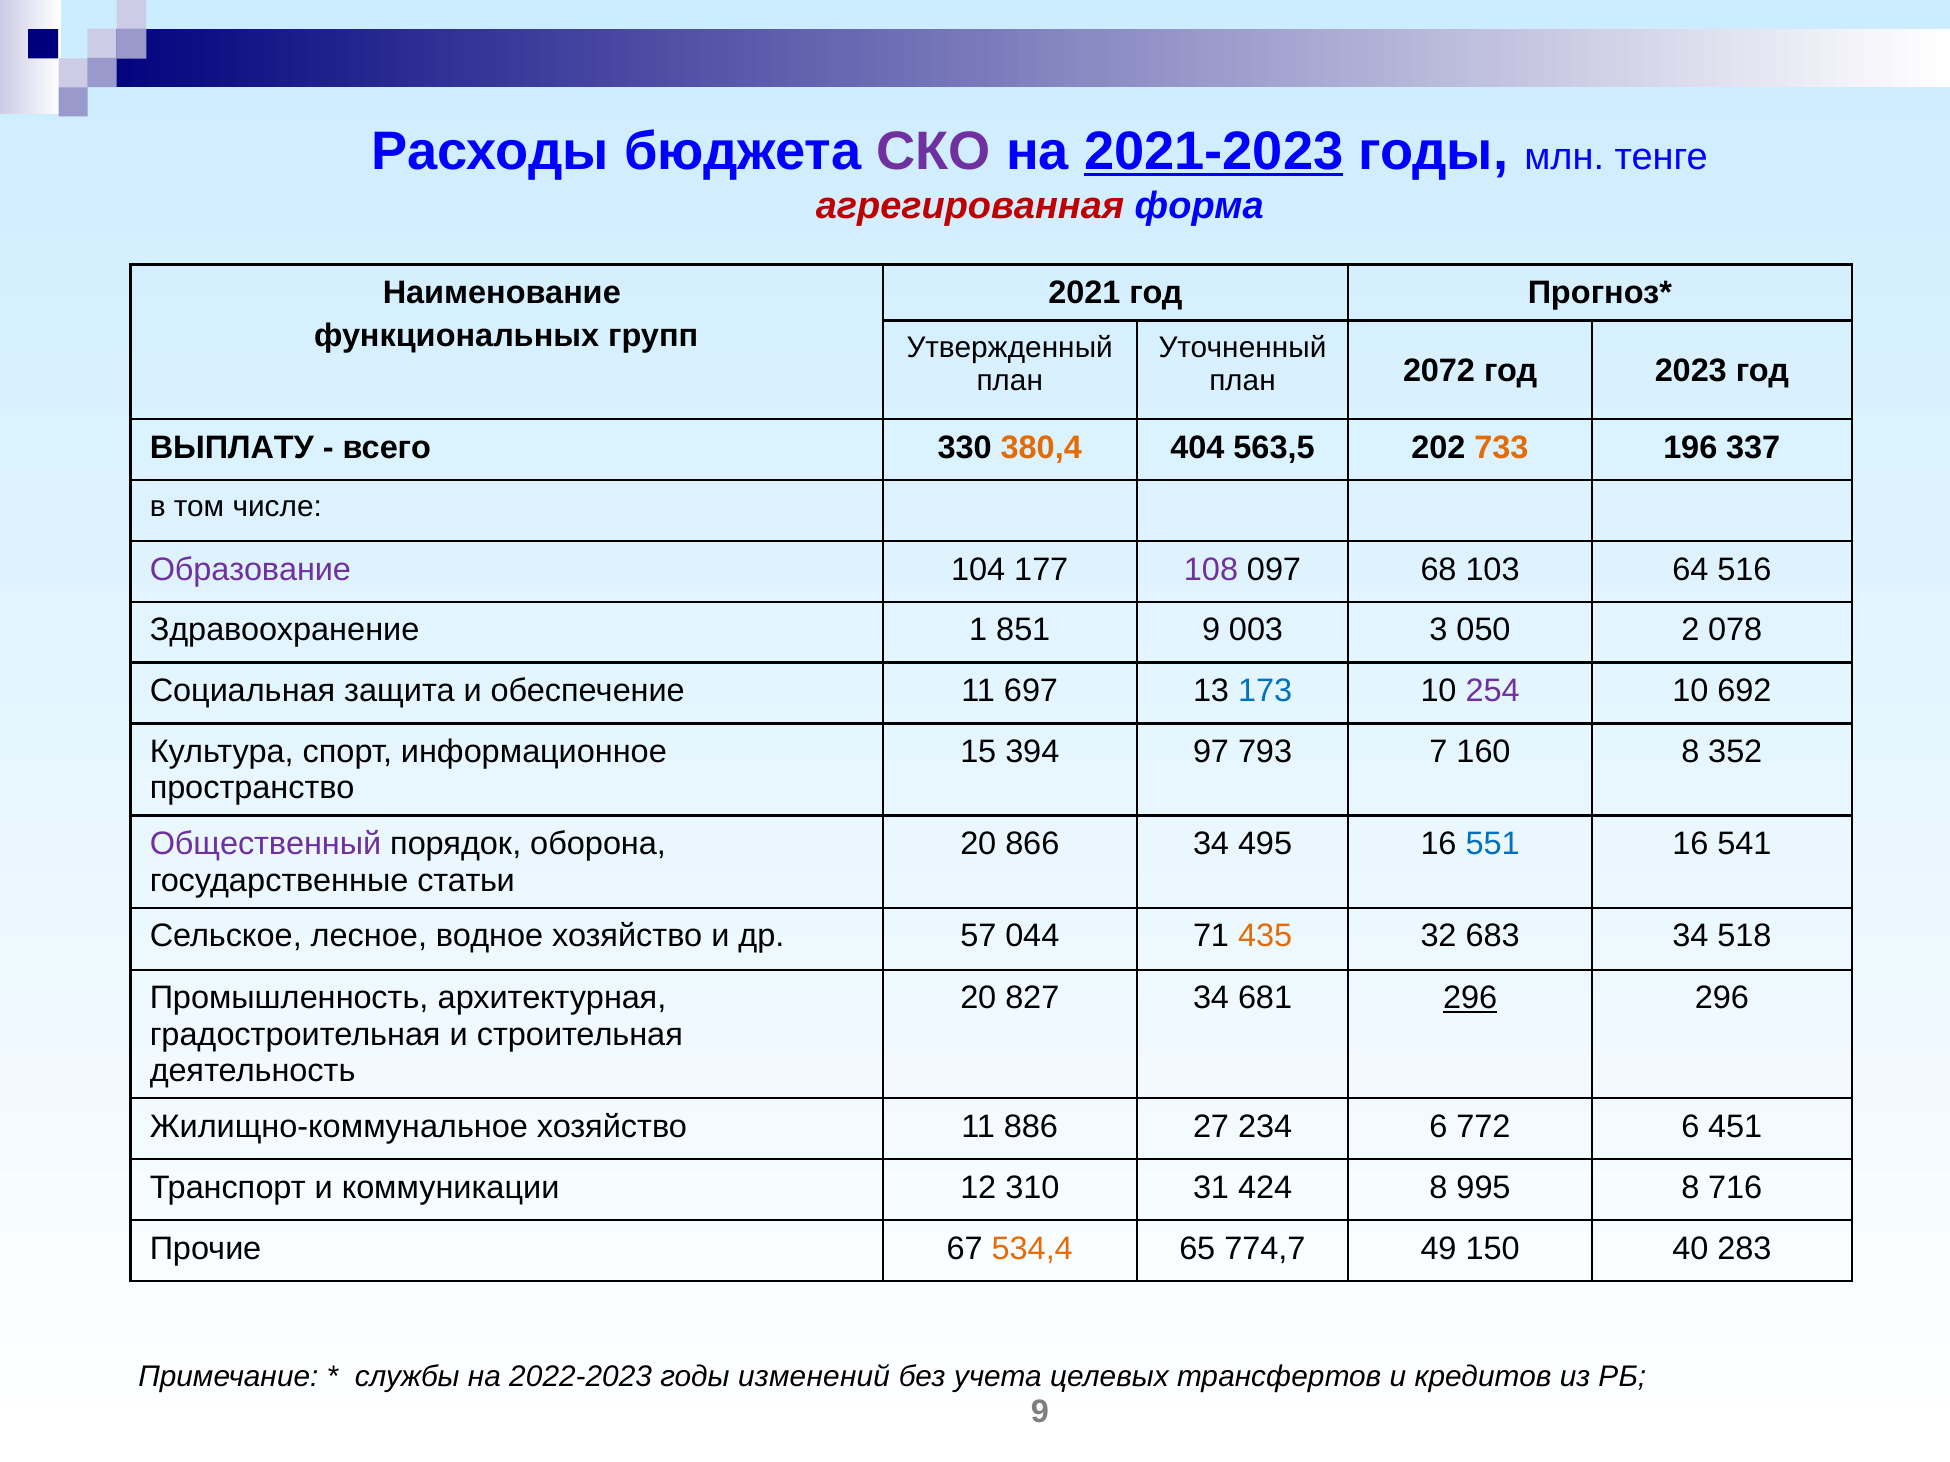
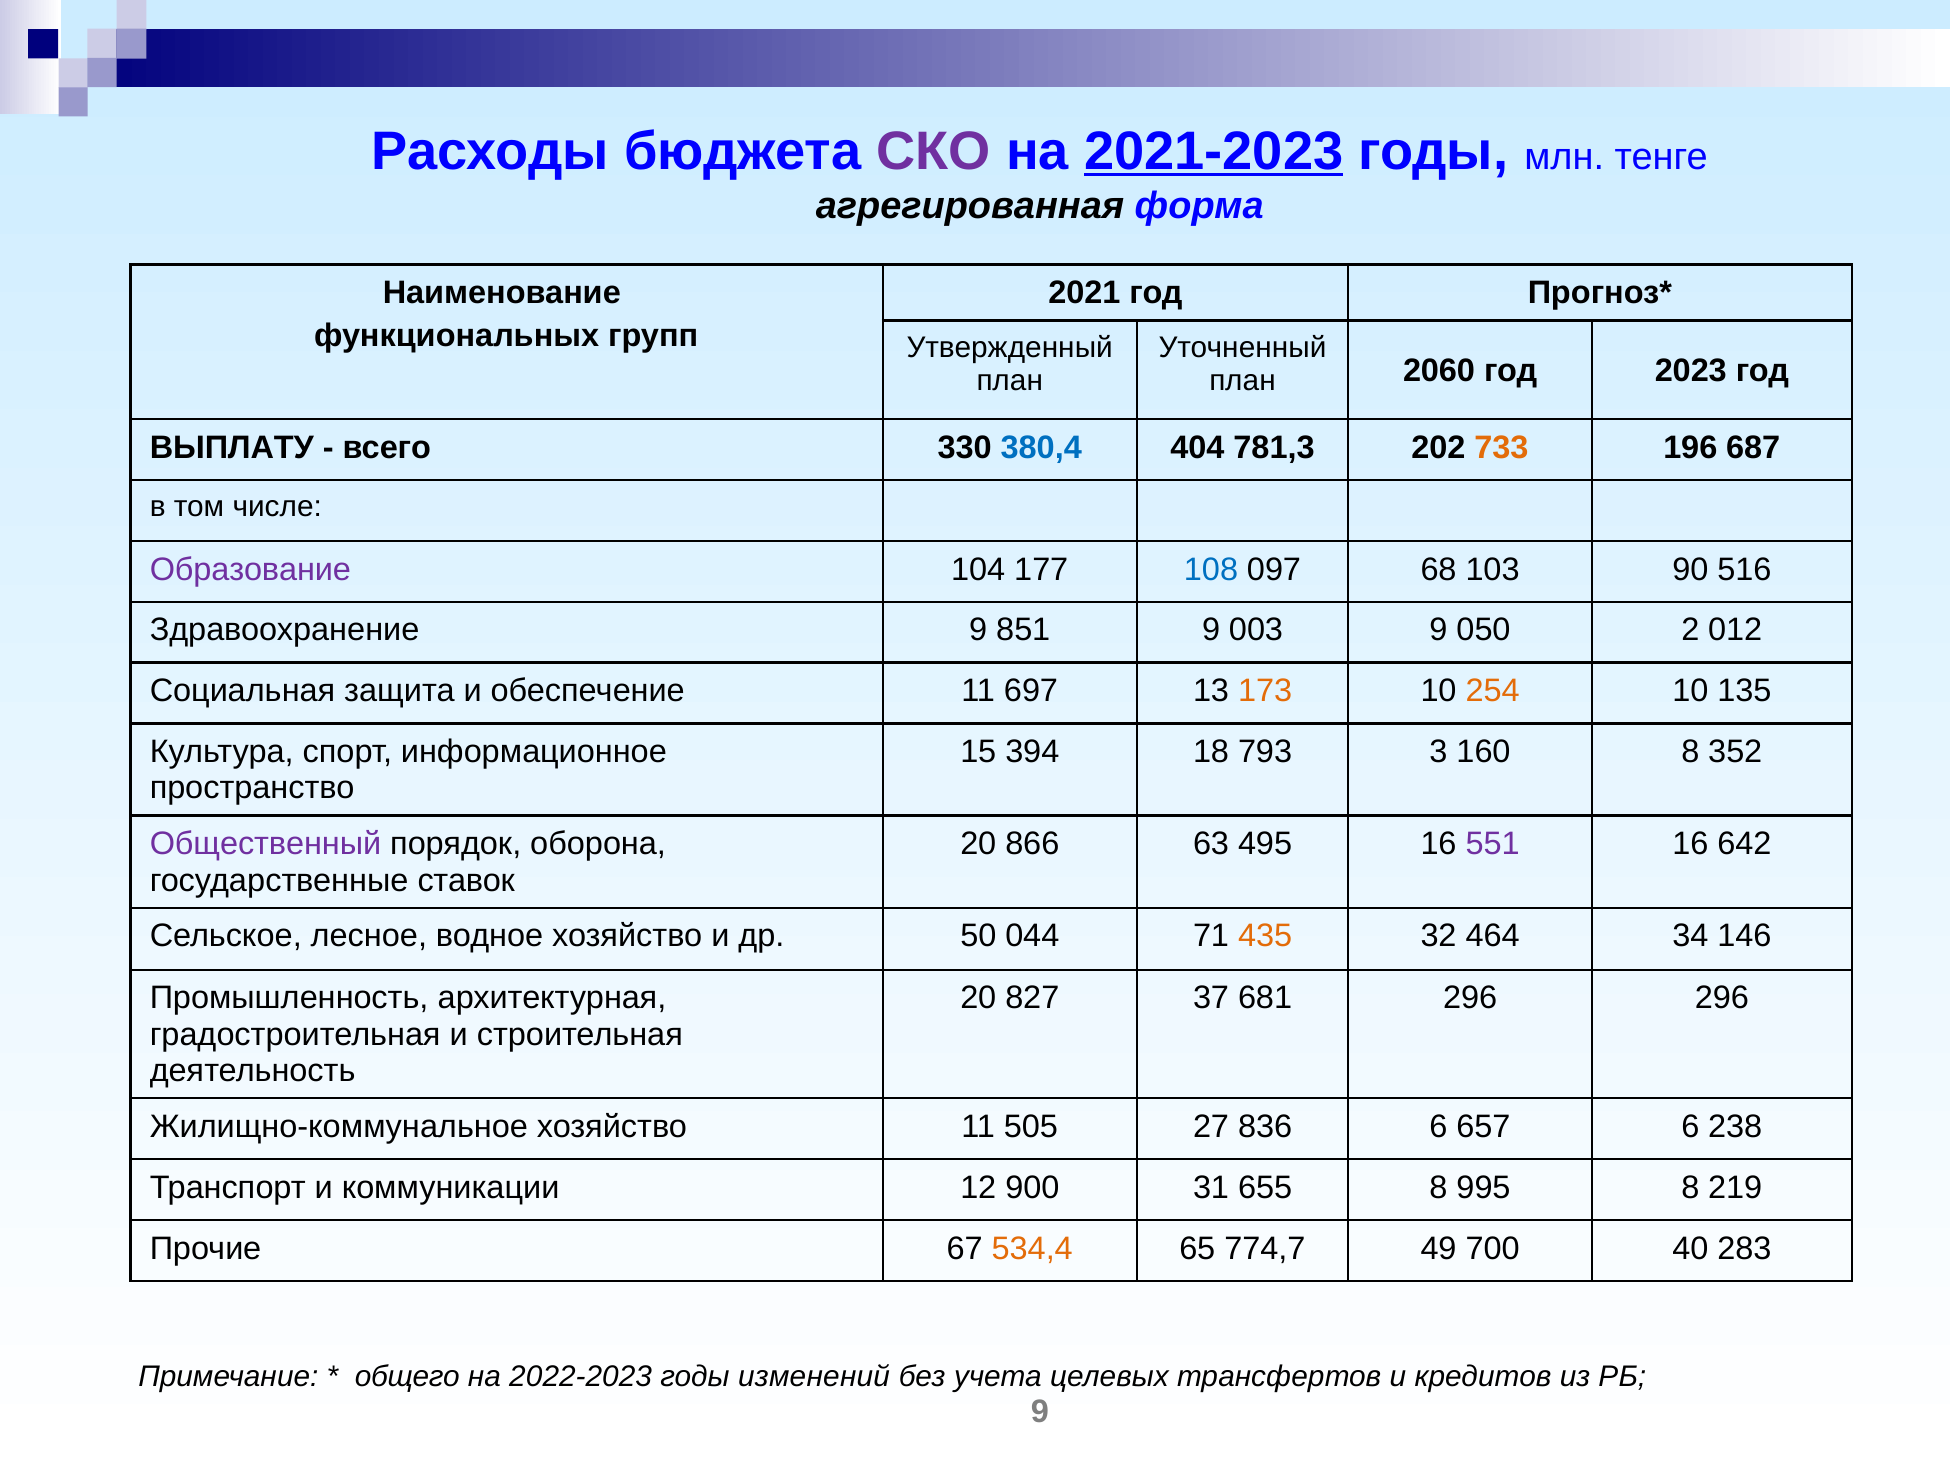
агрегированная colour: red -> black
2072: 2072 -> 2060
380,4 colour: orange -> blue
563,5: 563,5 -> 781,3
337: 337 -> 687
108 colour: purple -> blue
64: 64 -> 90
Здравоохранение 1: 1 -> 9
003 3: 3 -> 9
078: 078 -> 012
173 colour: blue -> orange
254 colour: purple -> orange
692: 692 -> 135
97: 97 -> 18
7: 7 -> 3
866 34: 34 -> 63
551 colour: blue -> purple
541: 541 -> 642
статьи: статьи -> ставок
57: 57 -> 50
683: 683 -> 464
518: 518 -> 146
827 34: 34 -> 37
296 at (1470, 999) underline: present -> none
886: 886 -> 505
234: 234 -> 836
772: 772 -> 657
451: 451 -> 238
310: 310 -> 900
424: 424 -> 655
716: 716 -> 219
150: 150 -> 700
службы: службы -> общего
